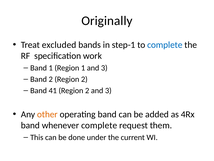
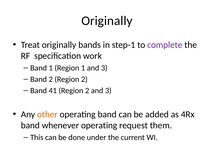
Treat excluded: excluded -> originally
complete at (165, 45) colour: blue -> purple
whenever complete: complete -> operating
